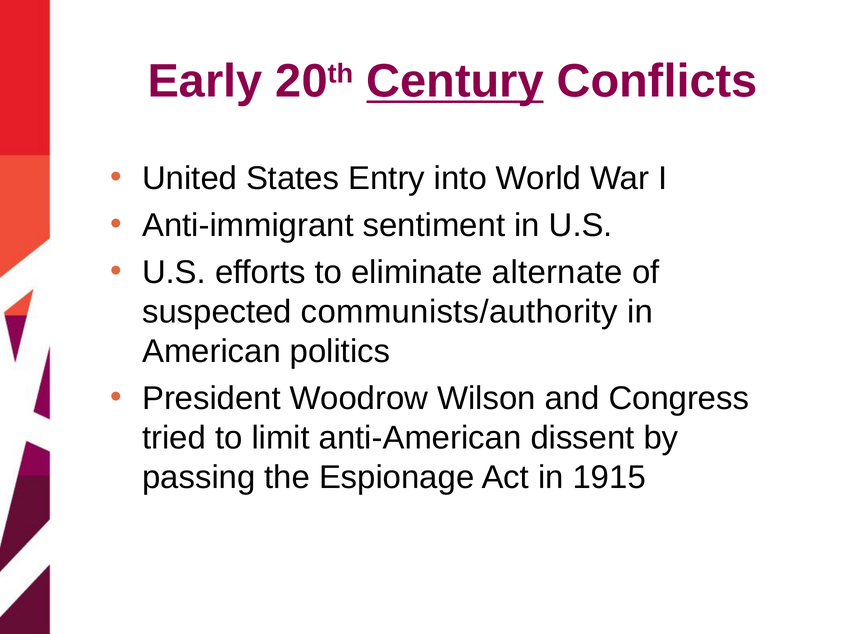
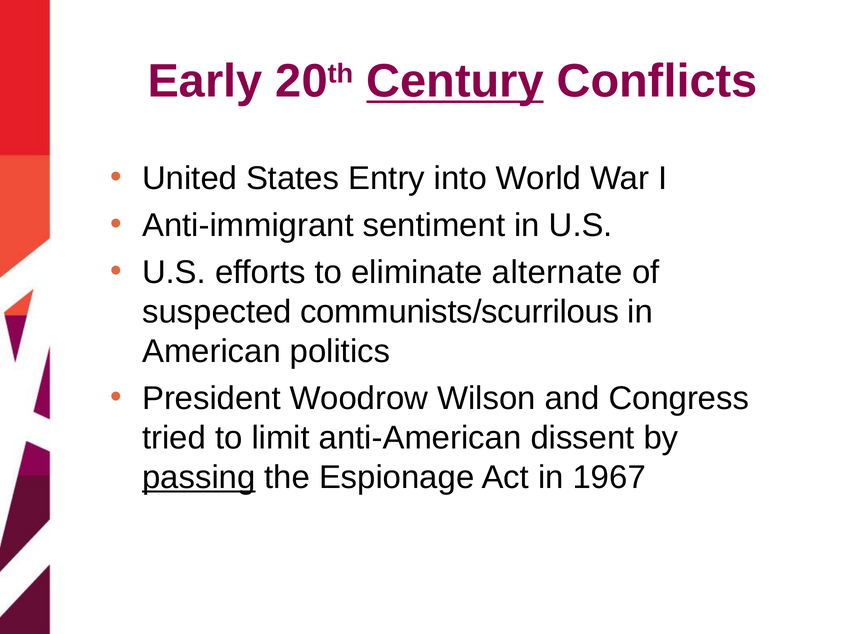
communists/authority: communists/authority -> communists/scurrilous
passing underline: none -> present
1915: 1915 -> 1967
